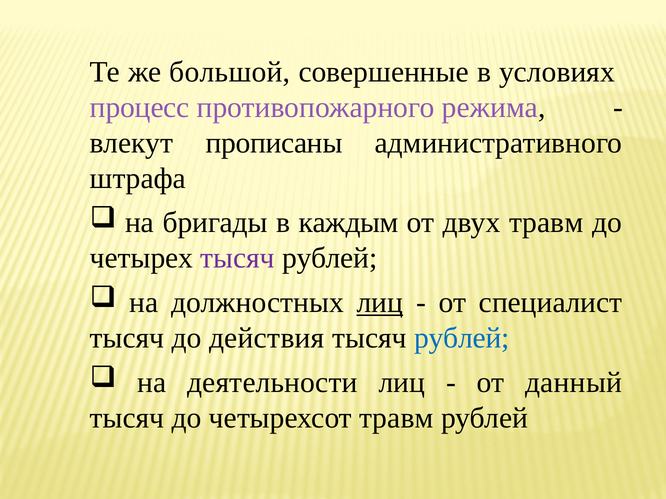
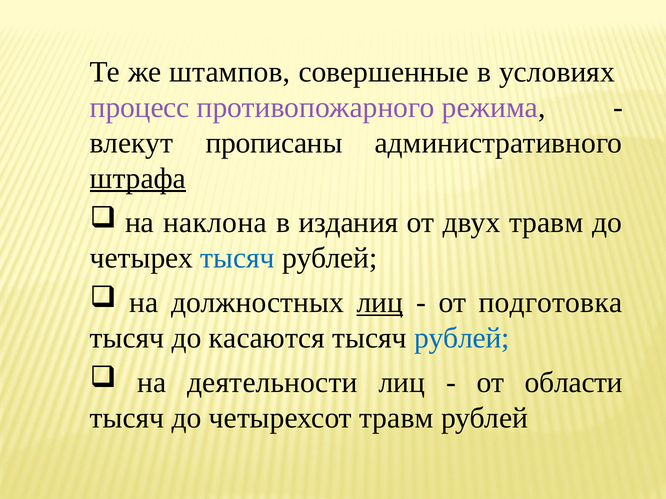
большой: большой -> штампов
штрафа underline: none -> present
бригады: бригады -> наклона
каждым: каждым -> издания
тысяч at (238, 258) colour: purple -> blue
специалист: специалист -> подготовка
действия: действия -> касаются
данный: данный -> области
